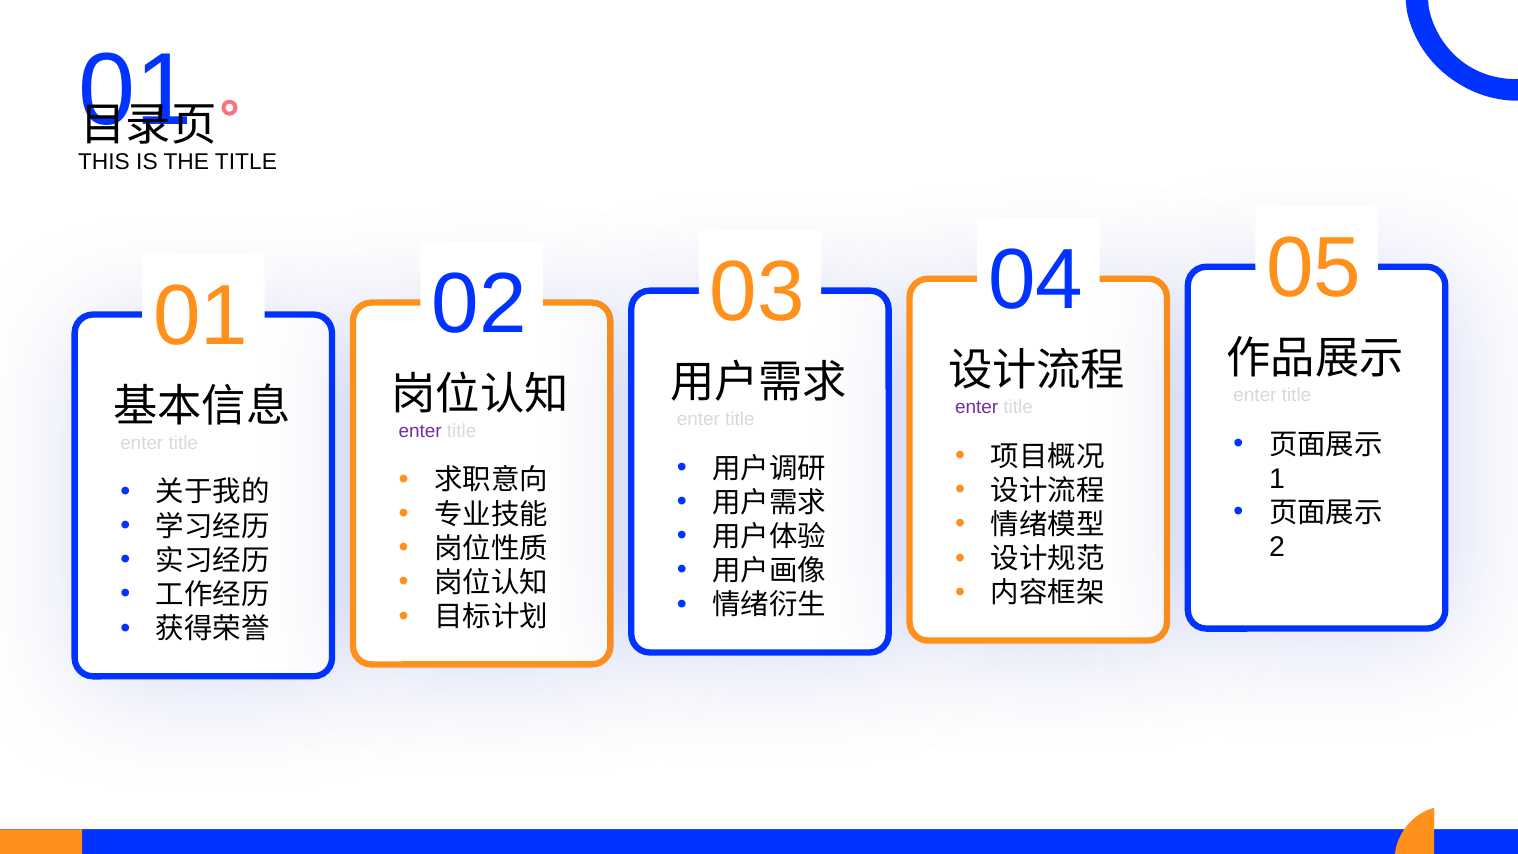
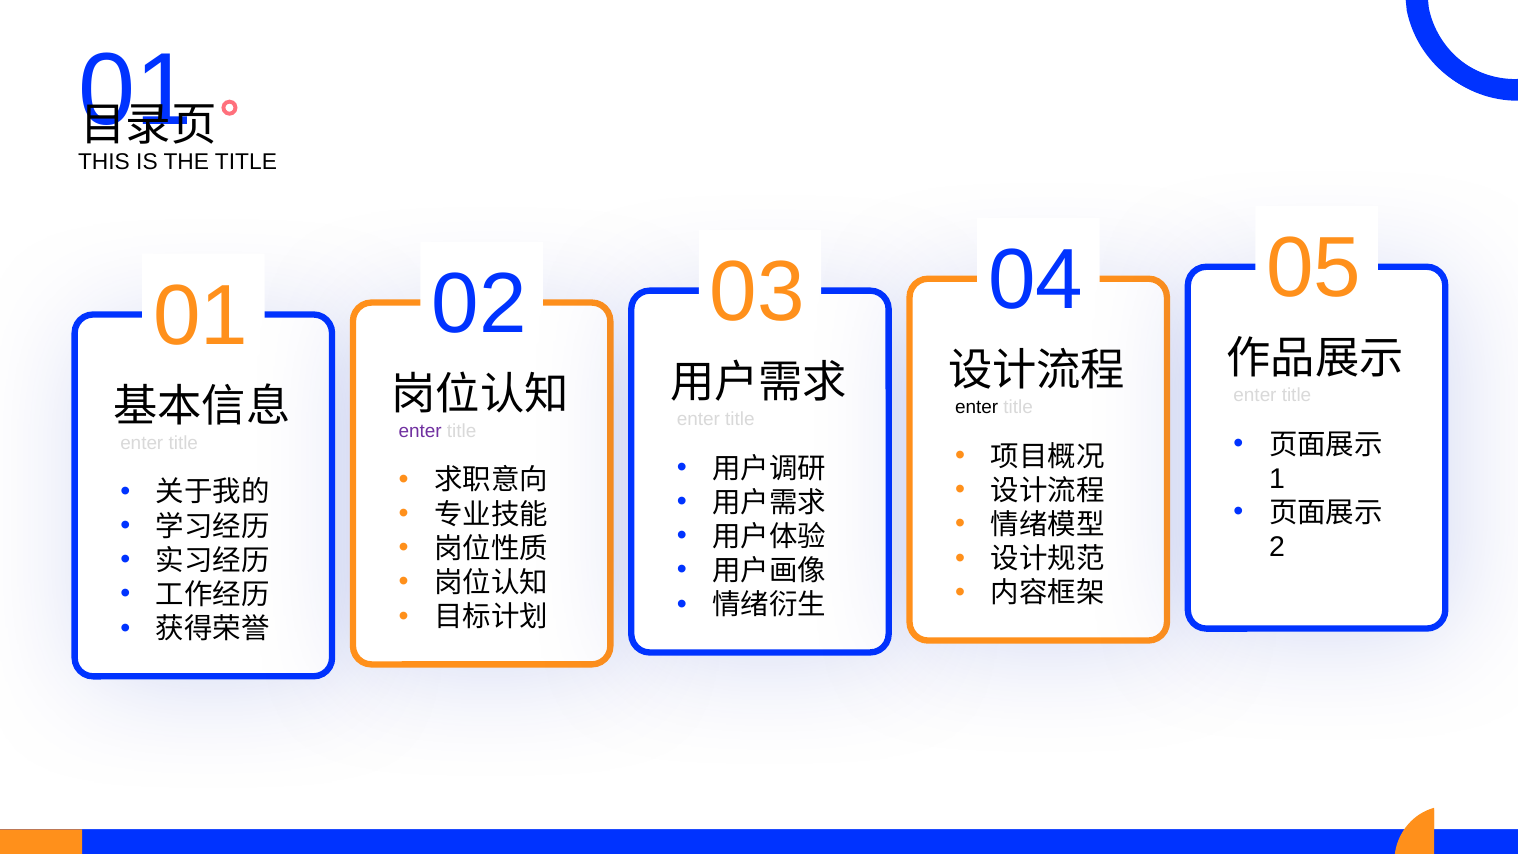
enter at (977, 407) colour: purple -> black
